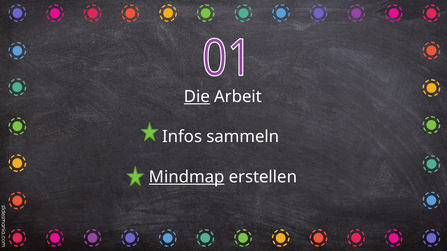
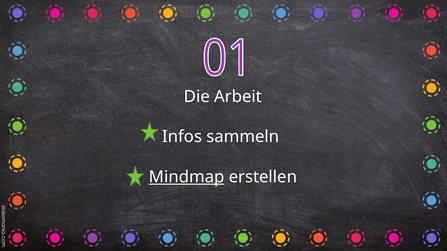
Die underline: present -> none
